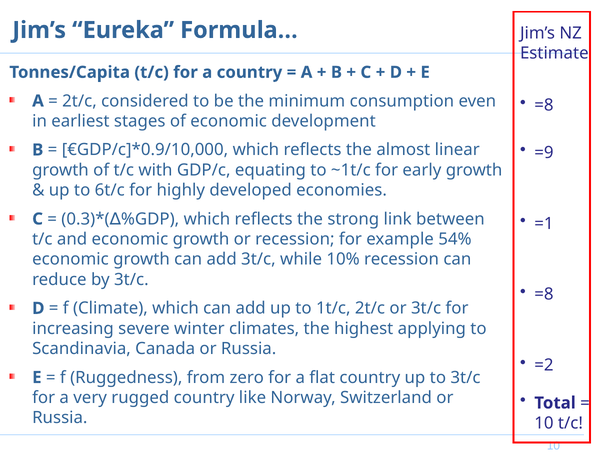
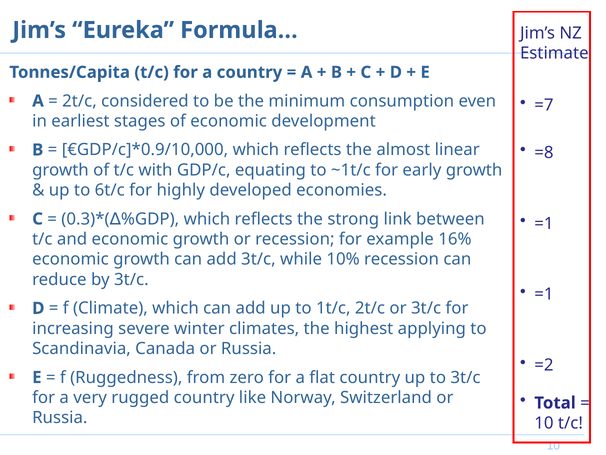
=8 at (544, 105): =8 -> =7
=9: =9 -> =8
54%: 54% -> 16%
=8 at (544, 294): =8 -> =1
